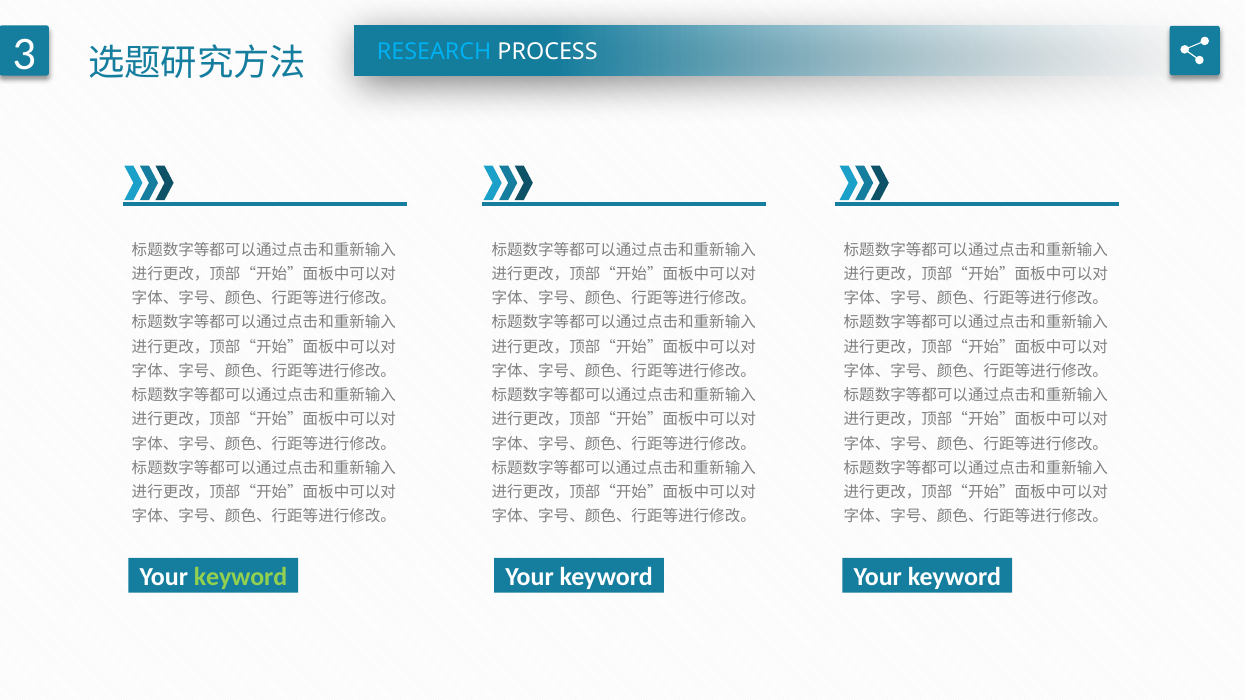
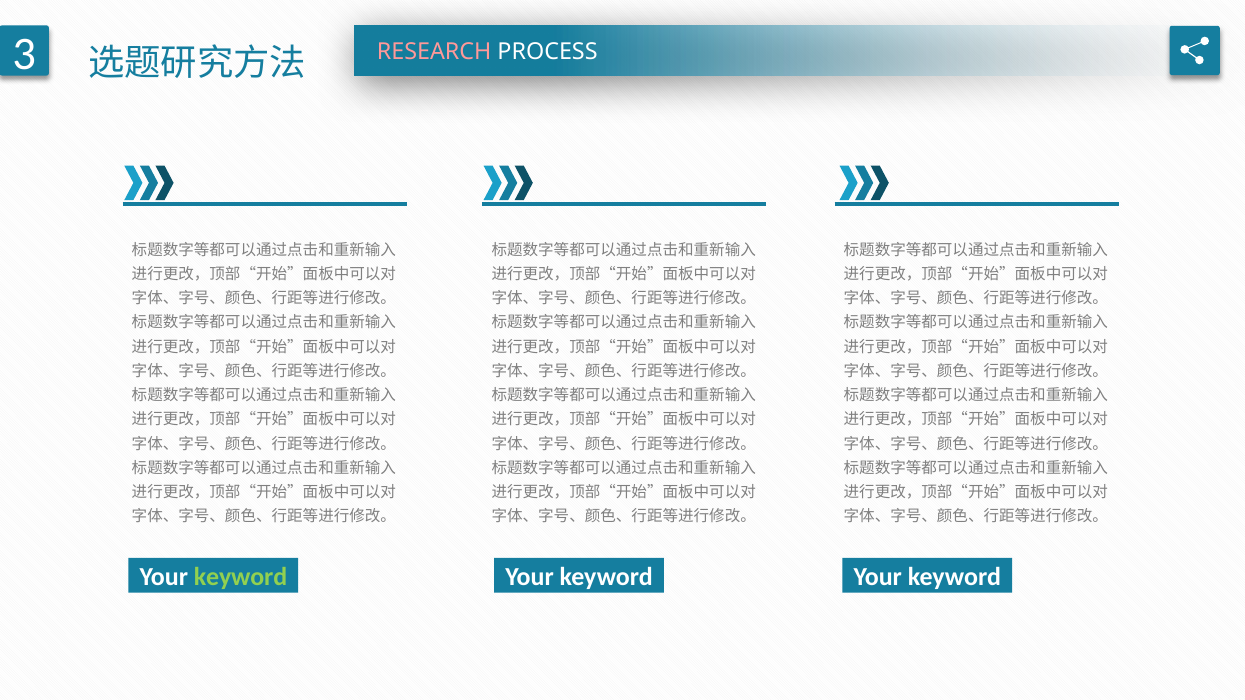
RESEARCH colour: light blue -> pink
